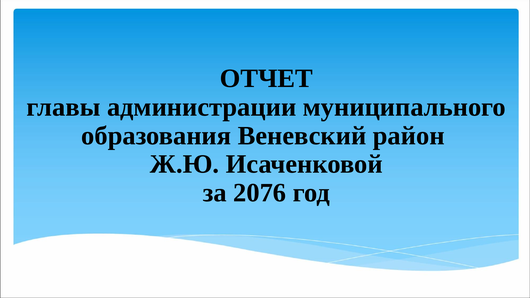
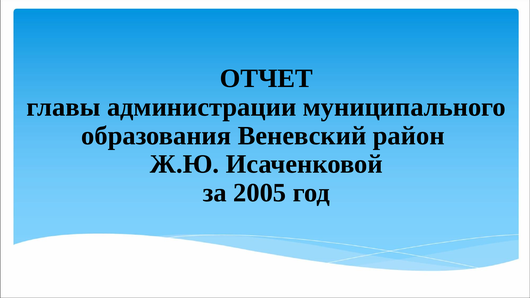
2076: 2076 -> 2005
